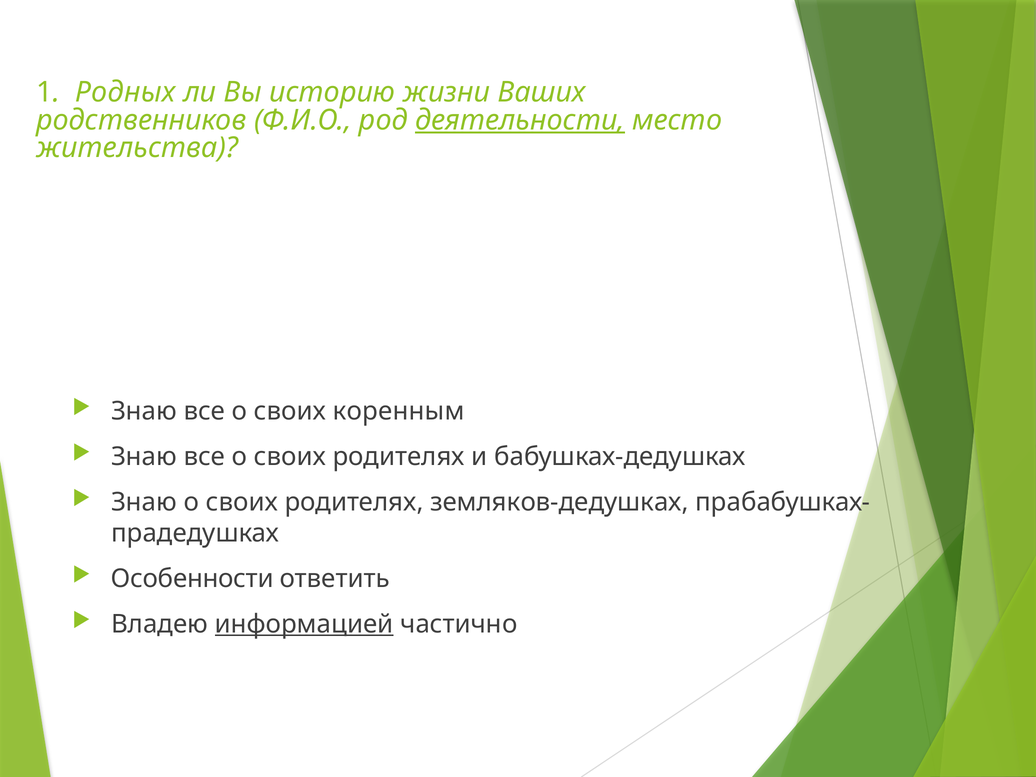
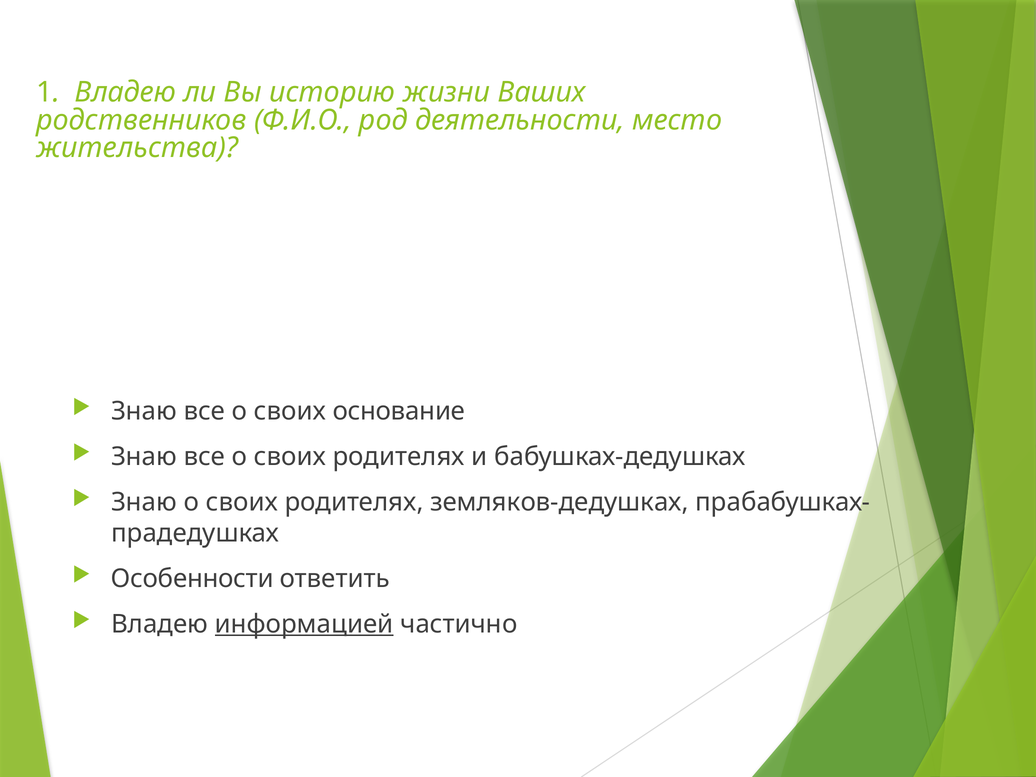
1 Родных: Родных -> Владею
деятельности underline: present -> none
коренным: коренным -> основание
